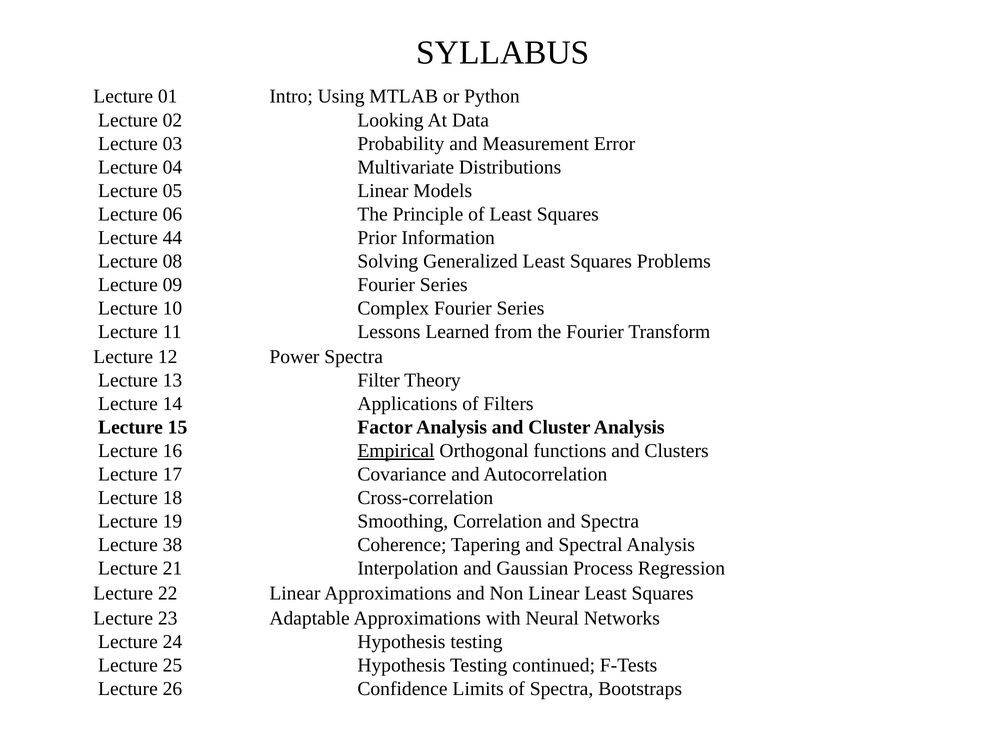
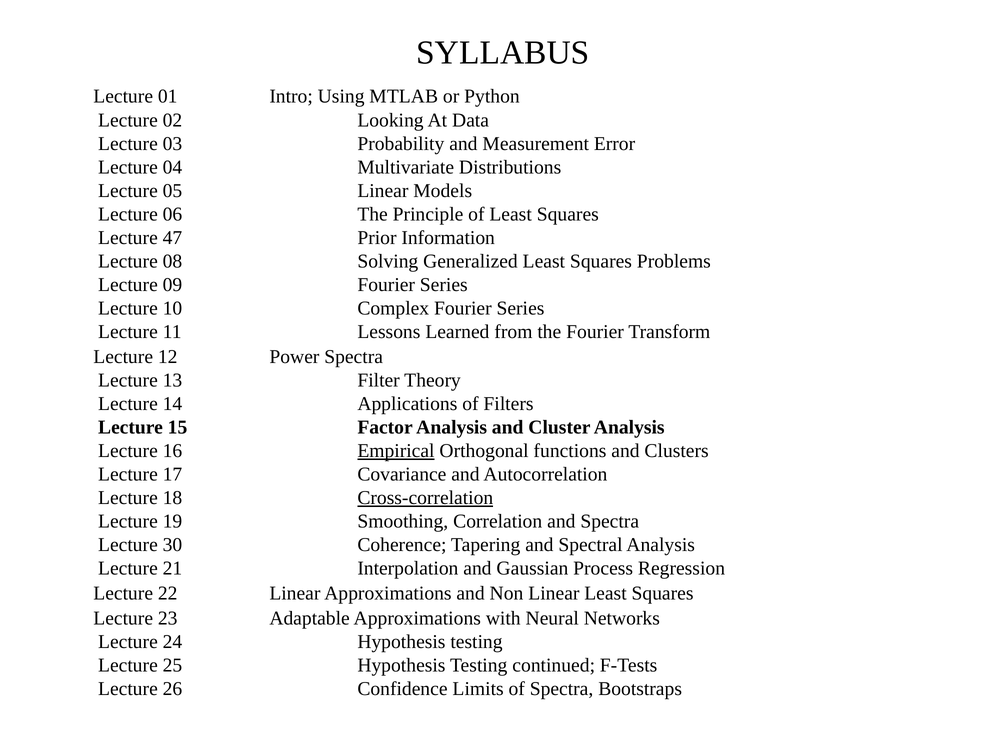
44: 44 -> 47
Cross-correlation underline: none -> present
38: 38 -> 30
